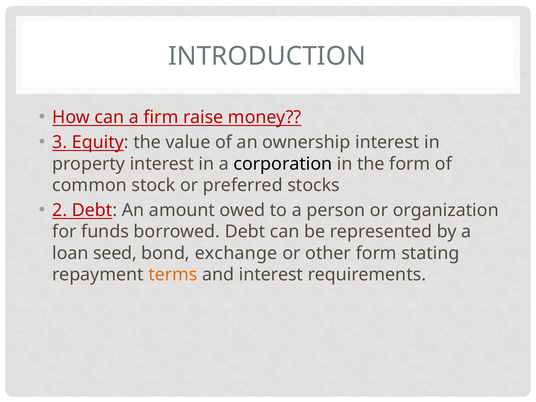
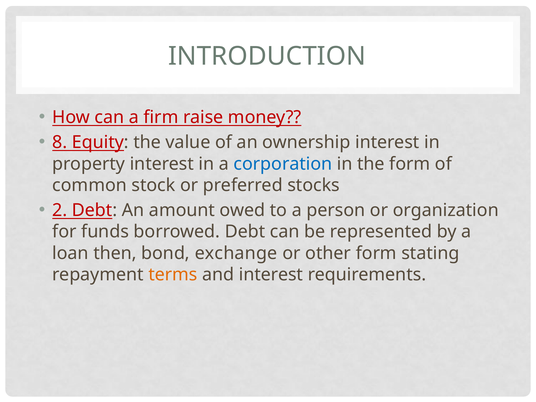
3: 3 -> 8
corporation colour: black -> blue
seed: seed -> then
